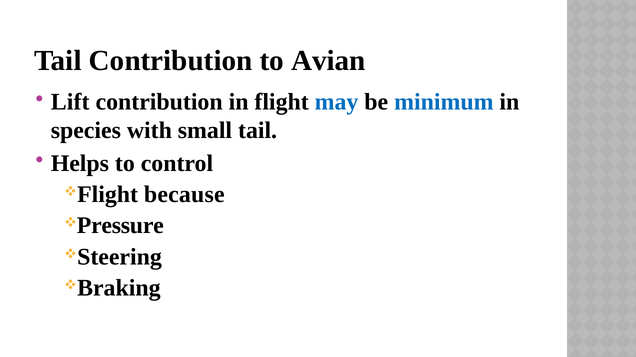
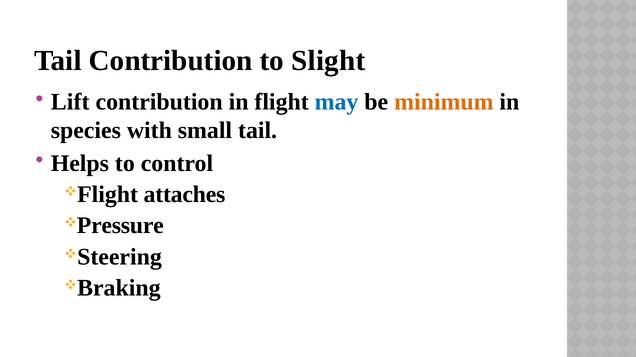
Avian: Avian -> Slight
minimum colour: blue -> orange
because: because -> attaches
